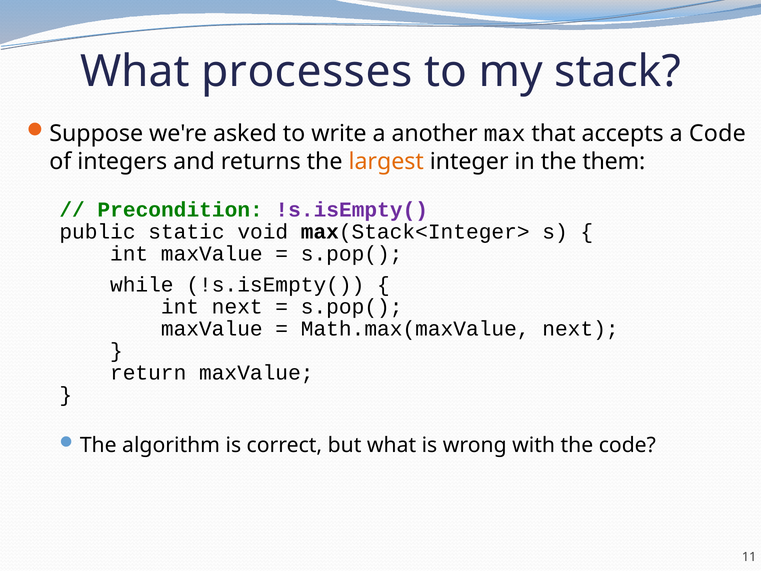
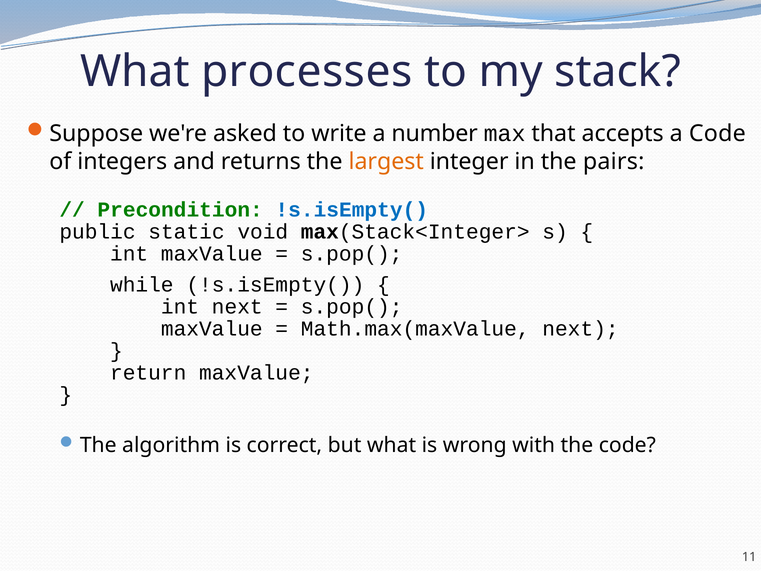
another: another -> number
them: them -> pairs
!s.isEmpty( at (352, 210) colour: purple -> blue
